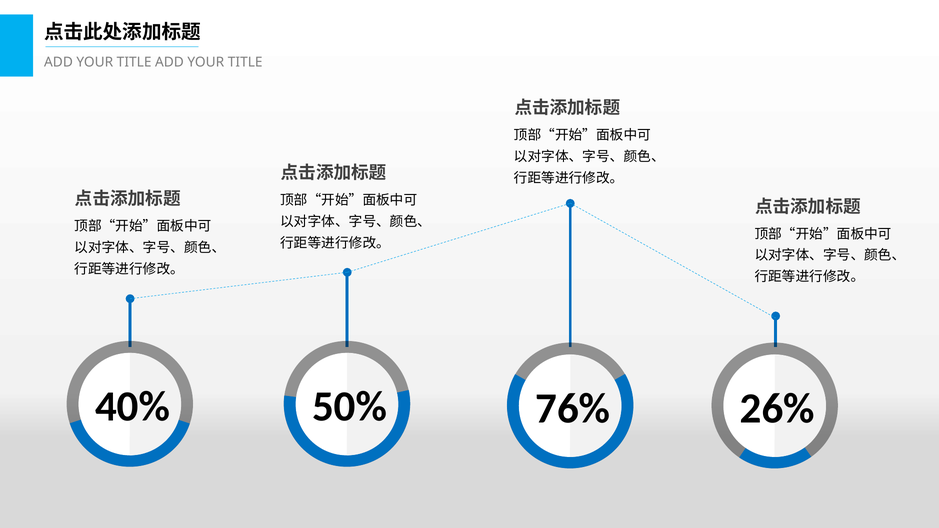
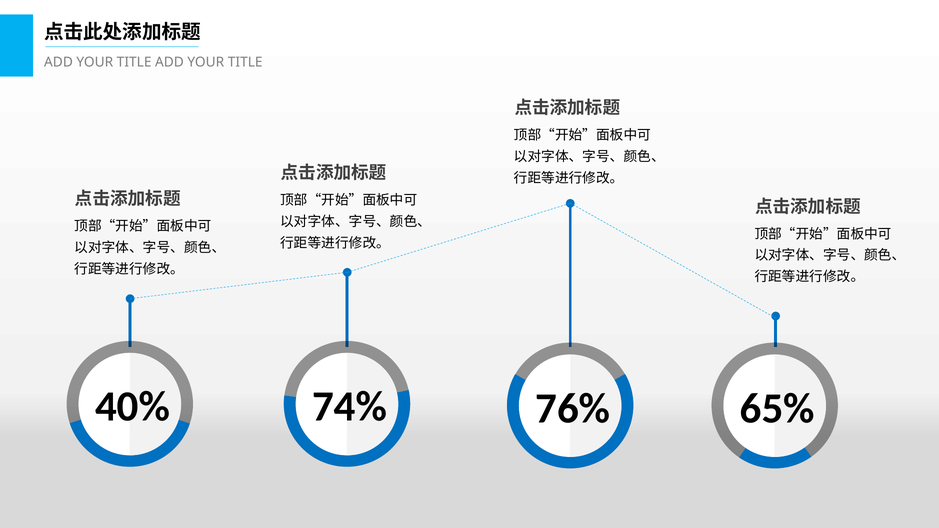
50%: 50% -> 74%
26%: 26% -> 65%
